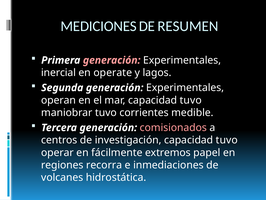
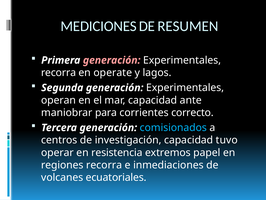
inercial at (59, 73): inercial -> recorra
mar capacidad tuvo: tuvo -> ante
maniobrar tuvo: tuvo -> para
medible: medible -> correcto
comisionados colour: pink -> light blue
fácilmente: fácilmente -> resistencia
hidrostática: hidrostática -> ecuatoriales
